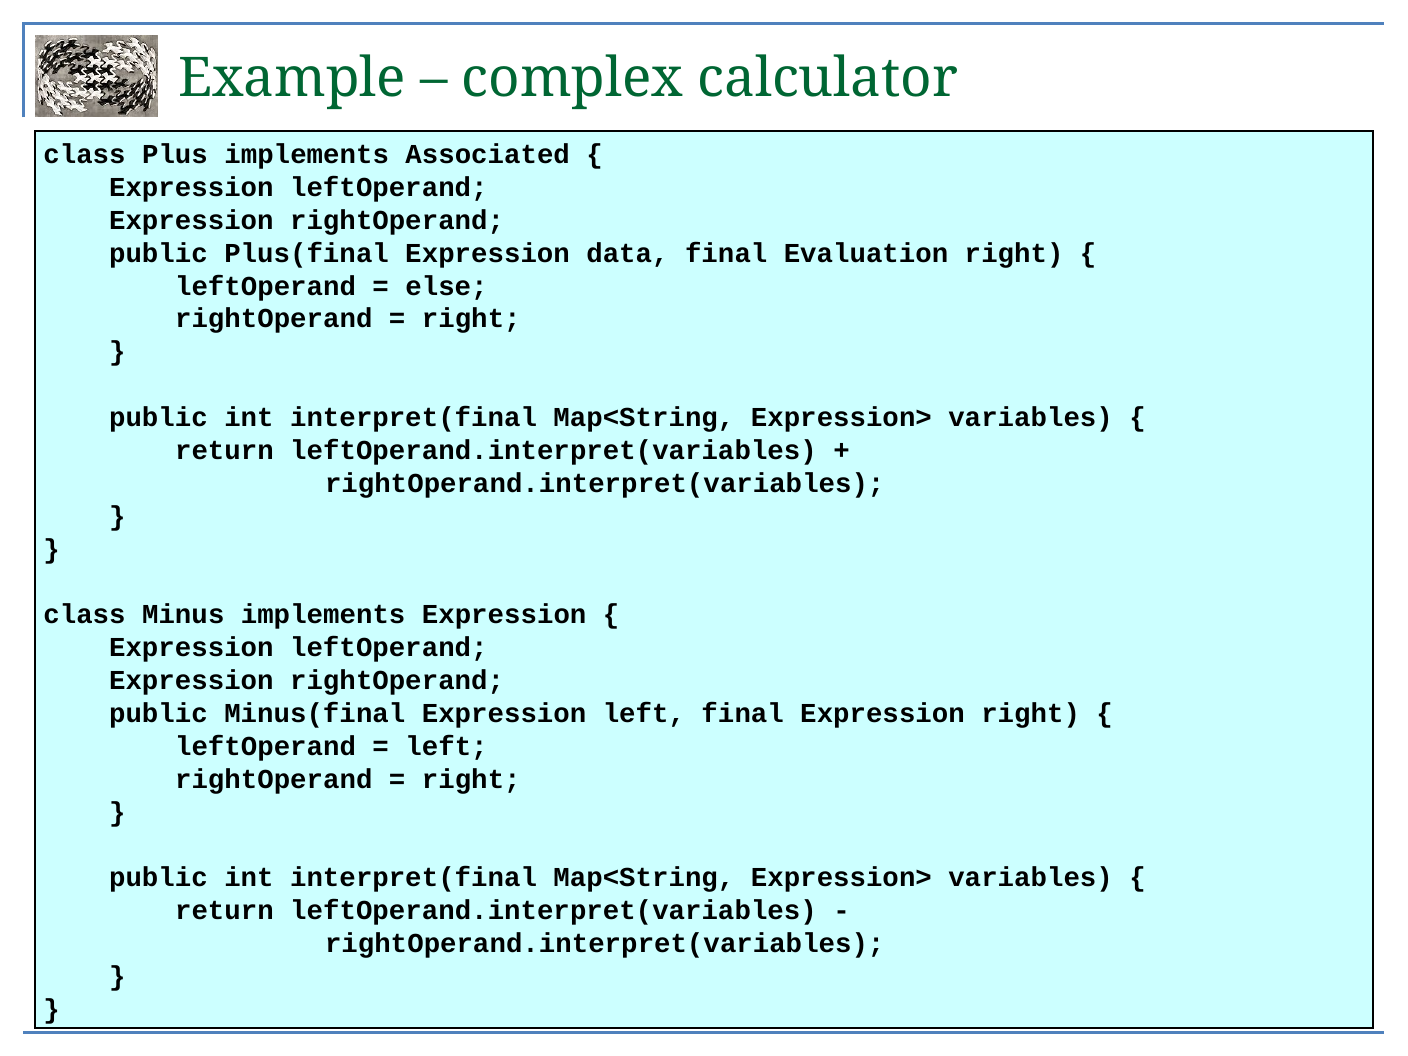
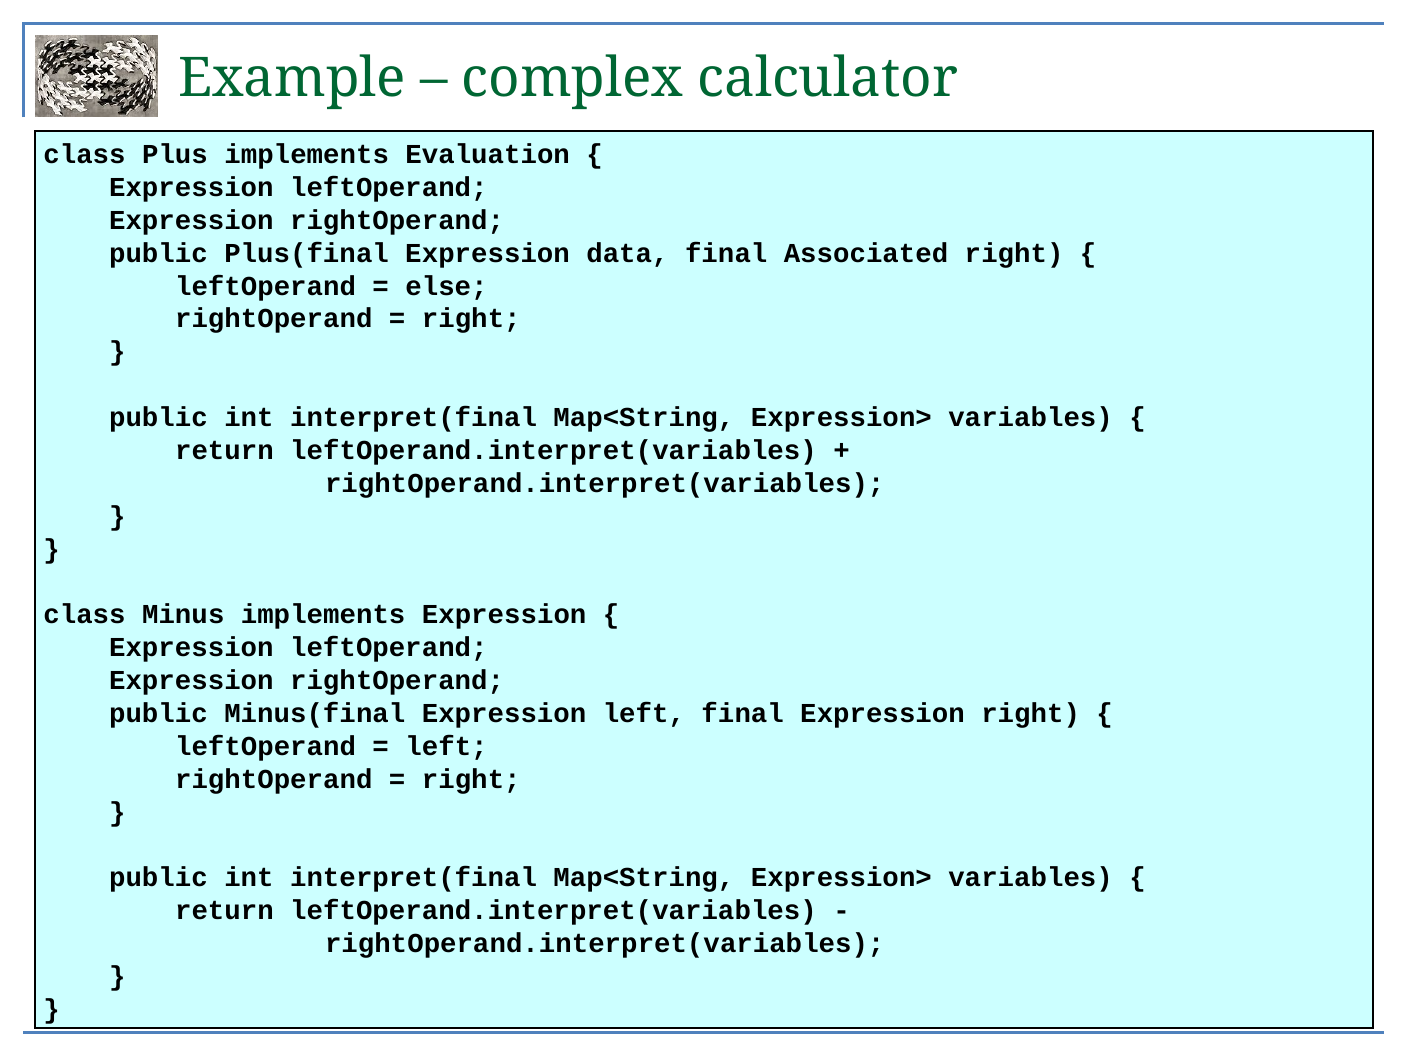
Associated: Associated -> Evaluation
Evaluation: Evaluation -> Associated
